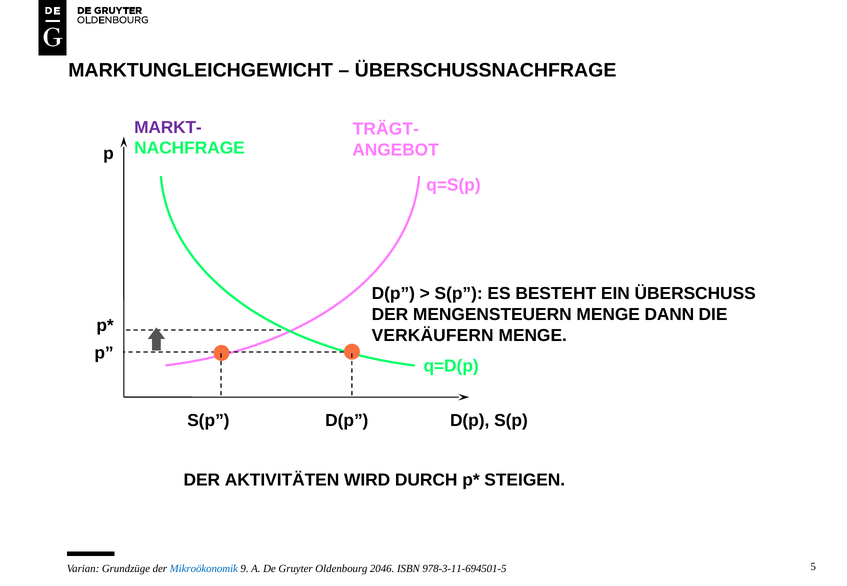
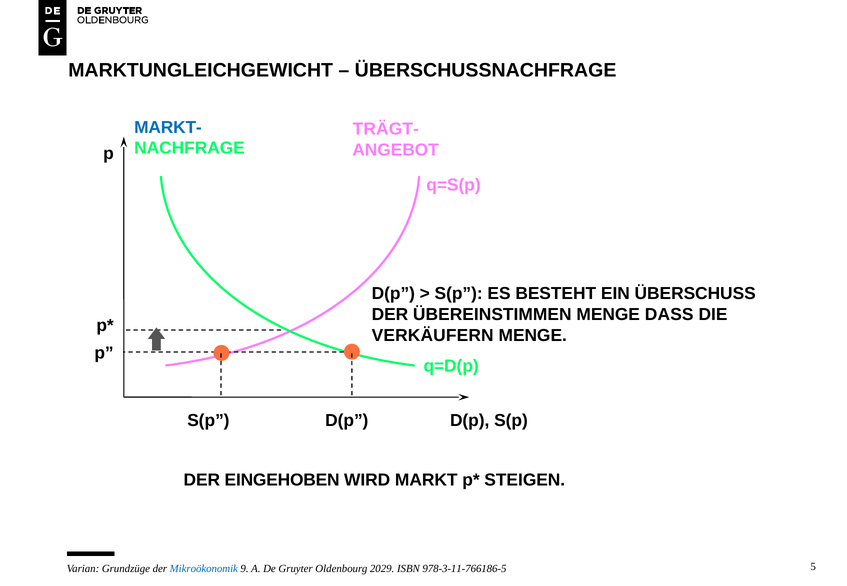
MARKT- colour: purple -> blue
MENGENSTEUERN: MENGENSTEUERN -> ÜBEREINSTIMMEN
DANN: DANN -> DASS
AKTIVITÄTEN: AKTIVITÄTEN -> EINGEHOBEN
DURCH: DURCH -> MARKT
2046: 2046 -> 2029
978-3-11-694501-5: 978-3-11-694501-5 -> 978-3-11-766186-5
